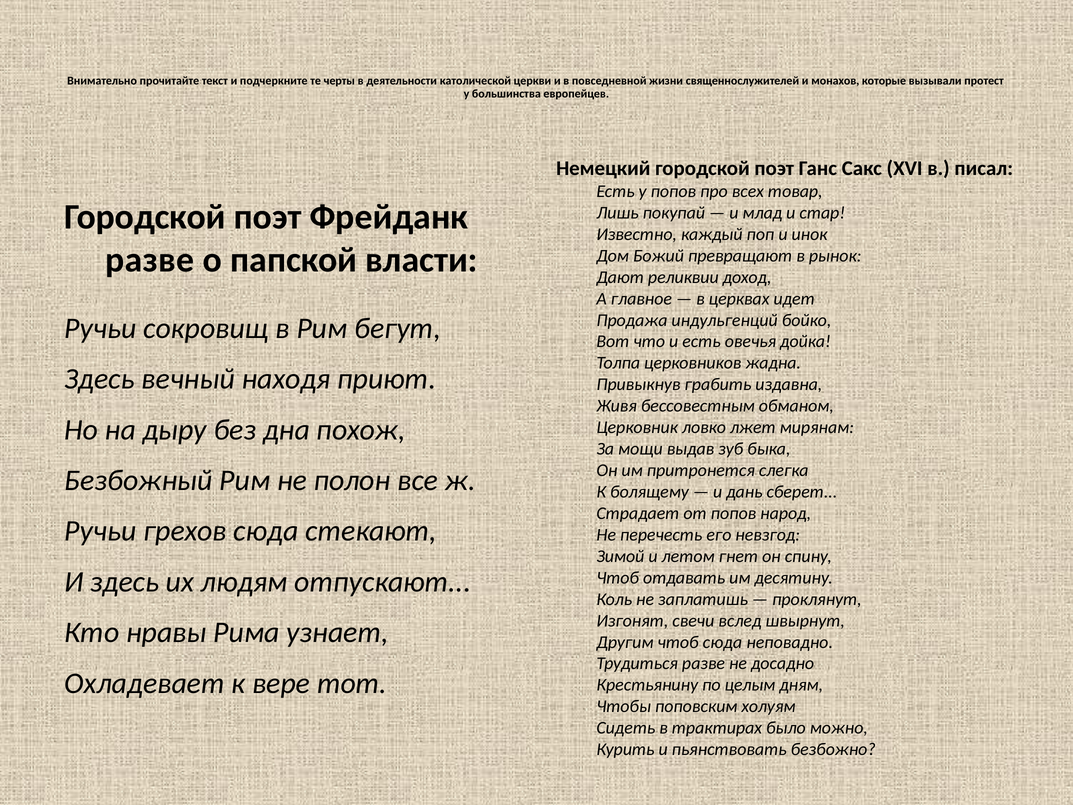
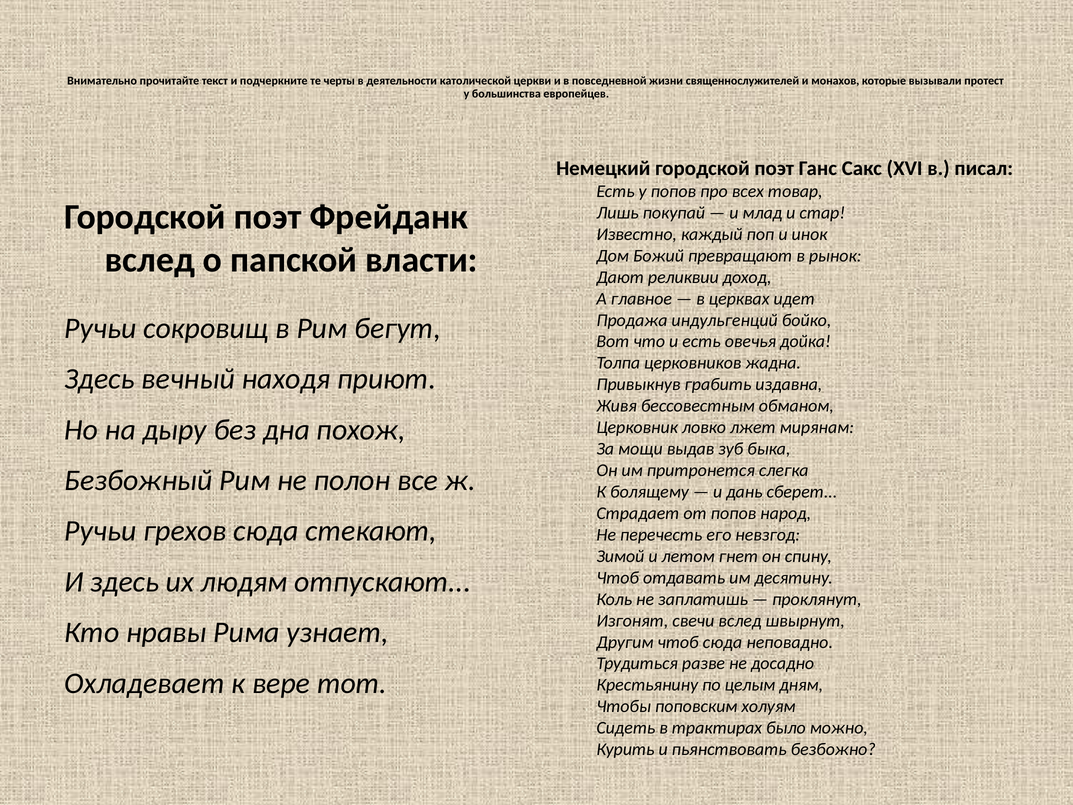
разве at (150, 260): разве -> вслед
